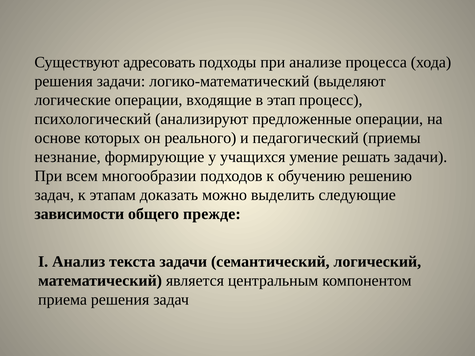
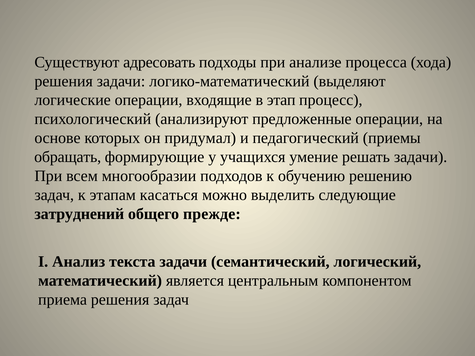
реального: реального -> придумал
незнание: незнание -> обращать
доказать: доказать -> касаться
зависимости: зависимости -> затруднений
